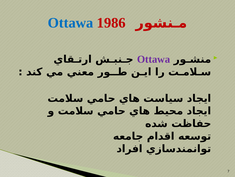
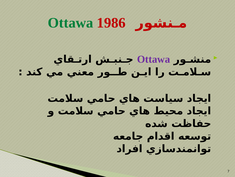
Ottawa at (71, 23) colour: blue -> green
